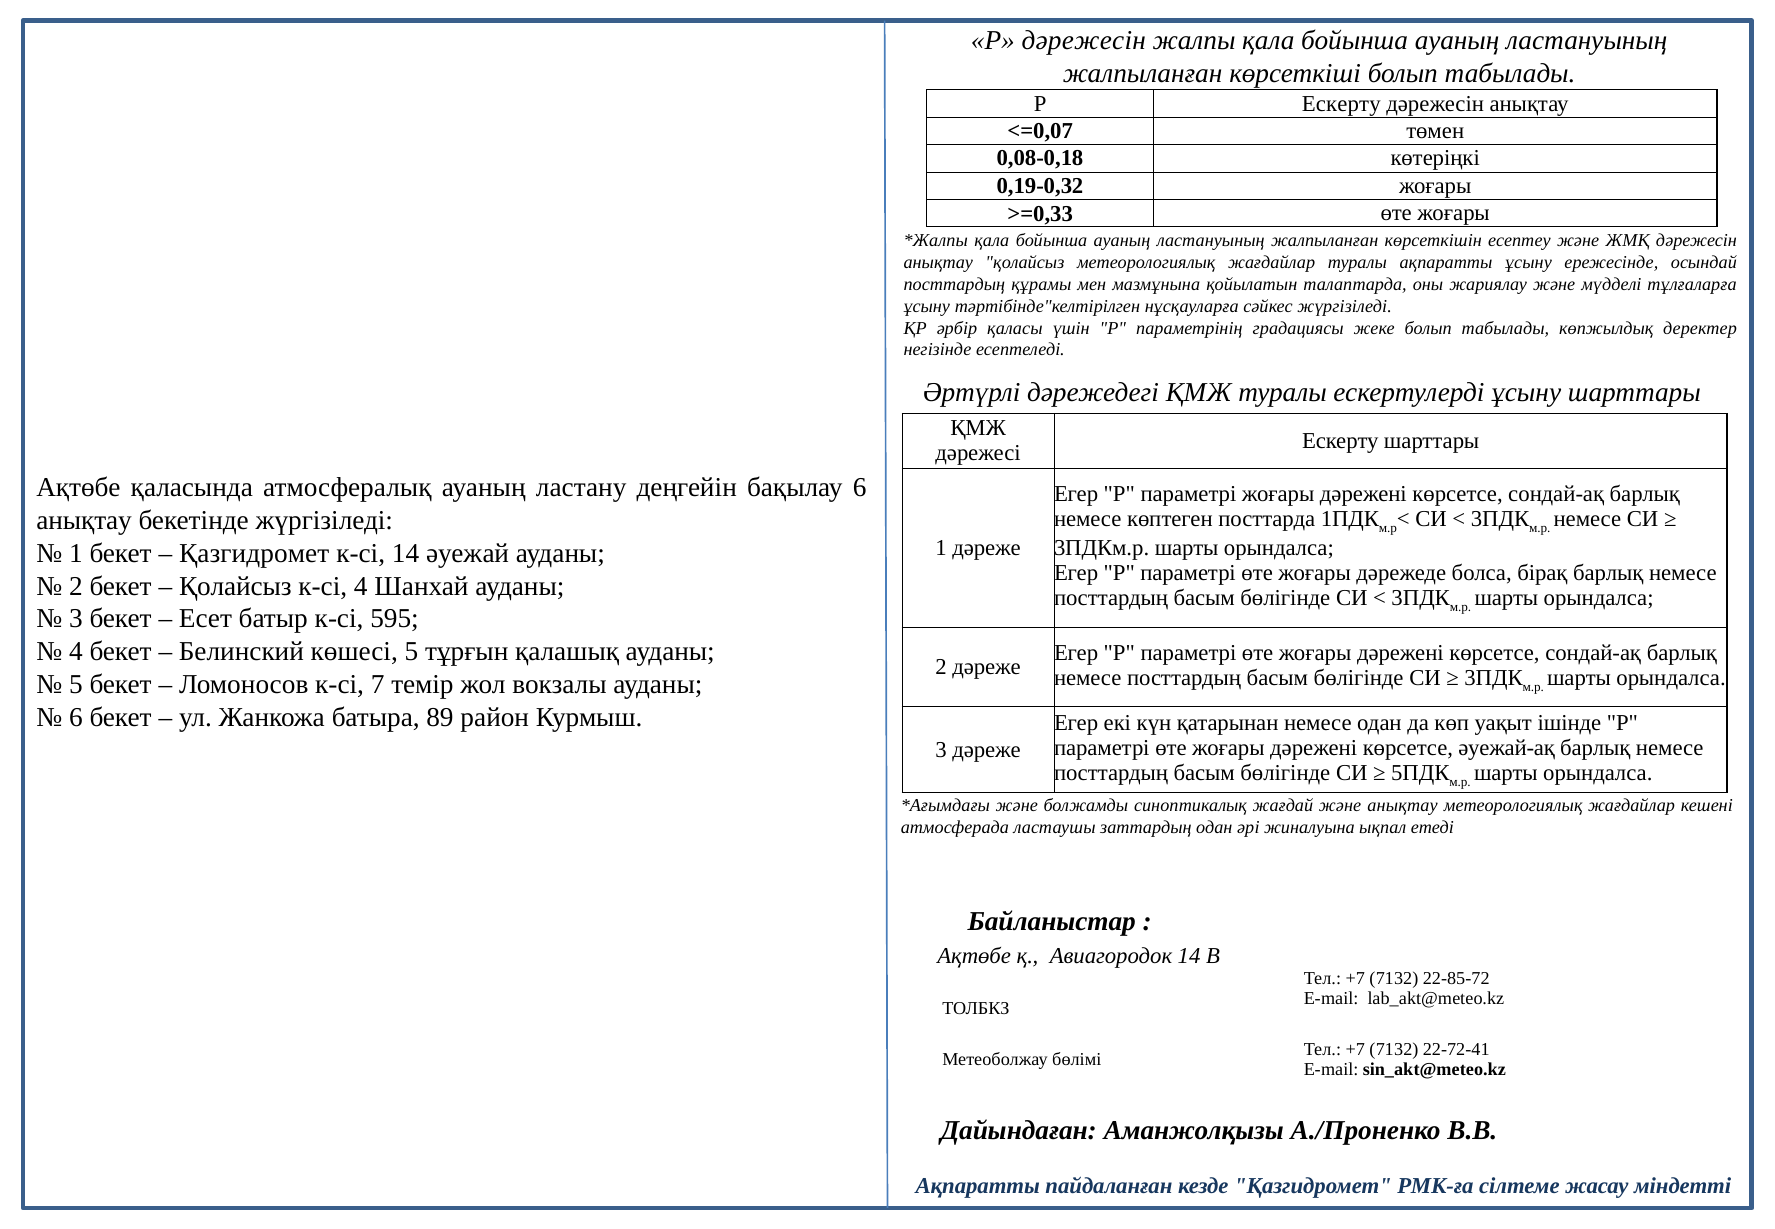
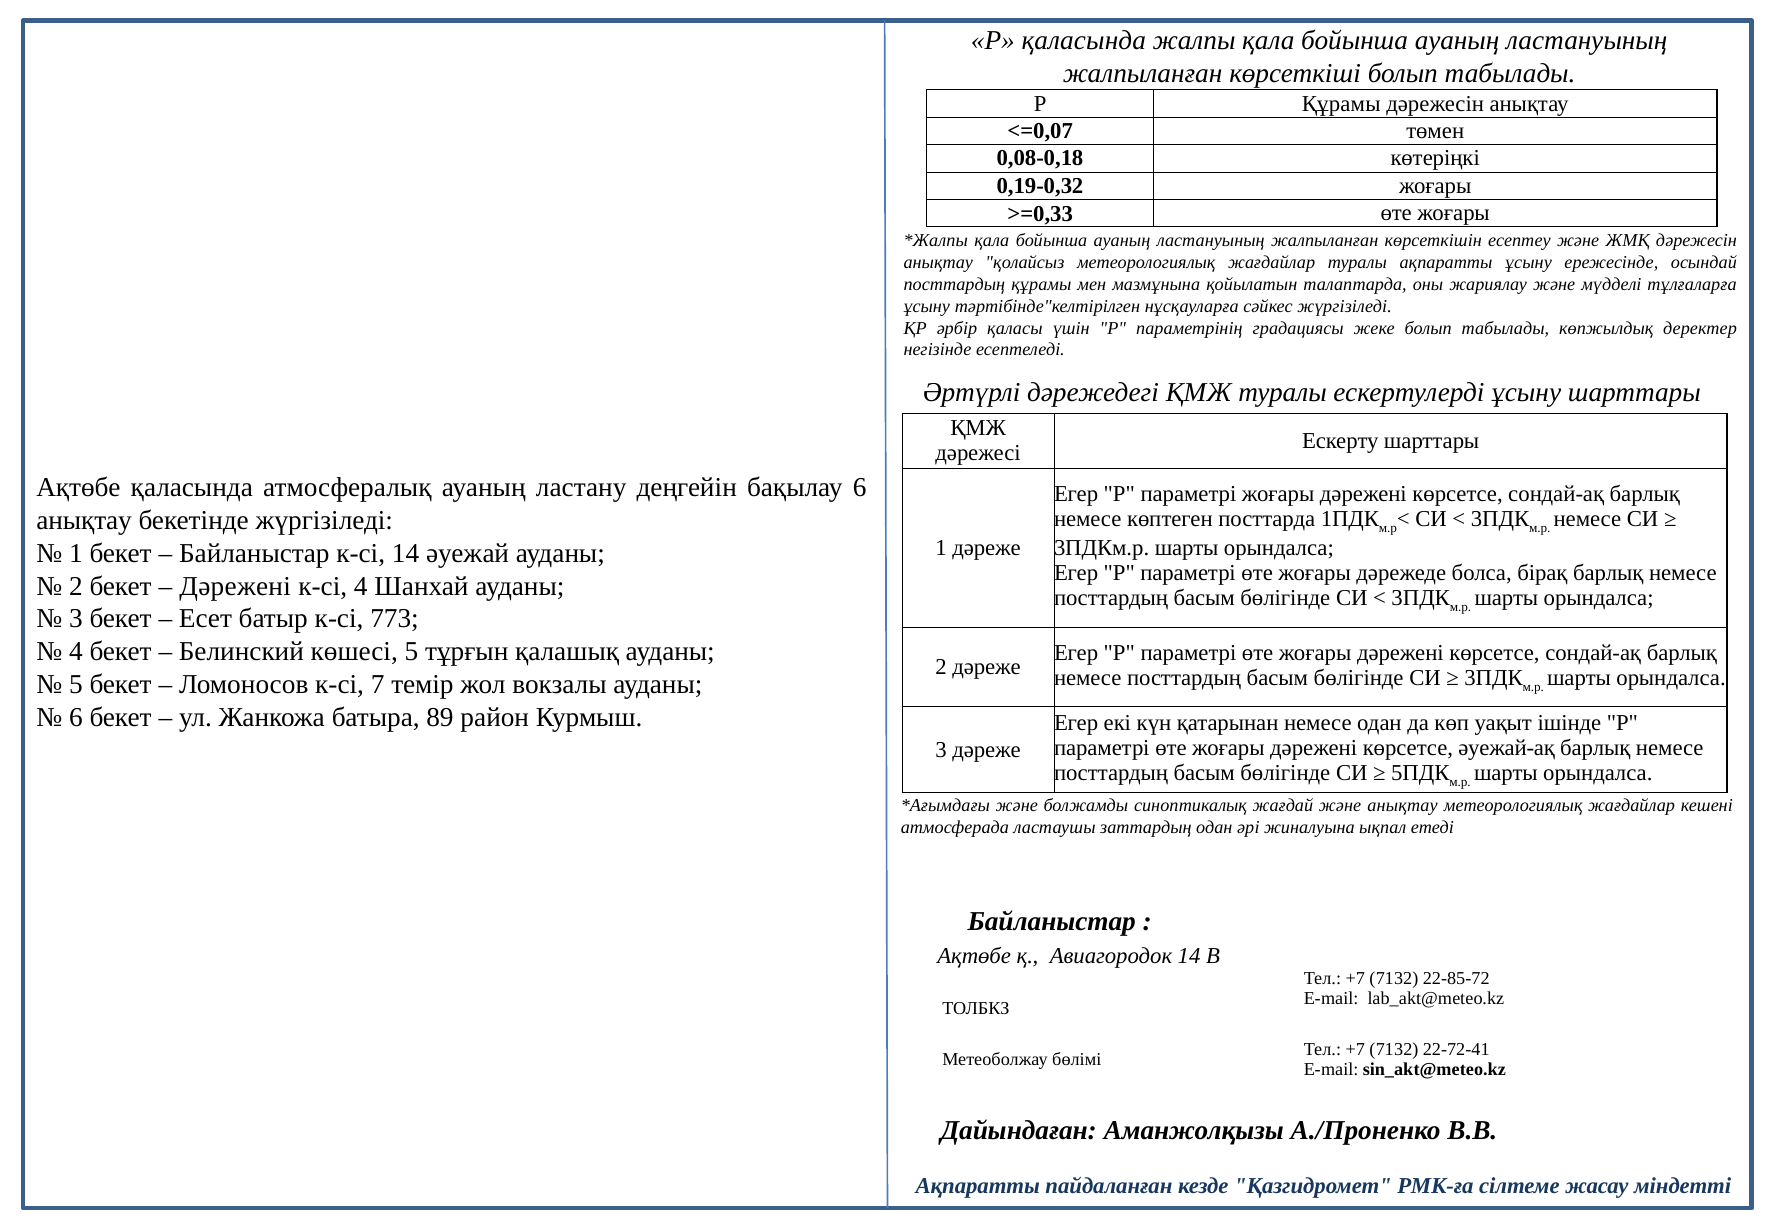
Р дәрежесін: дәрежесін -> қаласында
Р Ескерту: Ескерту -> Құрамы
Қазгидромет at (254, 553): Қазгидромет -> Байланыстар
Қолайсыз at (235, 586): Қолайсыз -> Дәрежені
595: 595 -> 773
